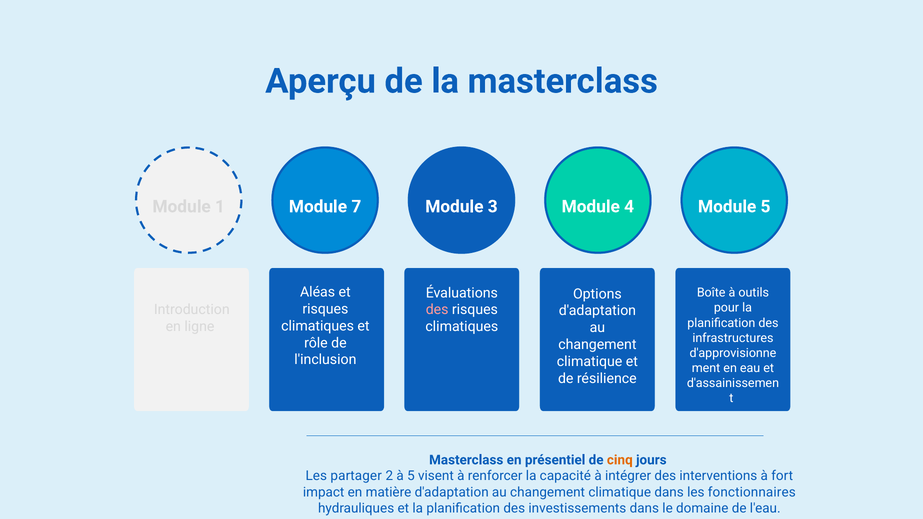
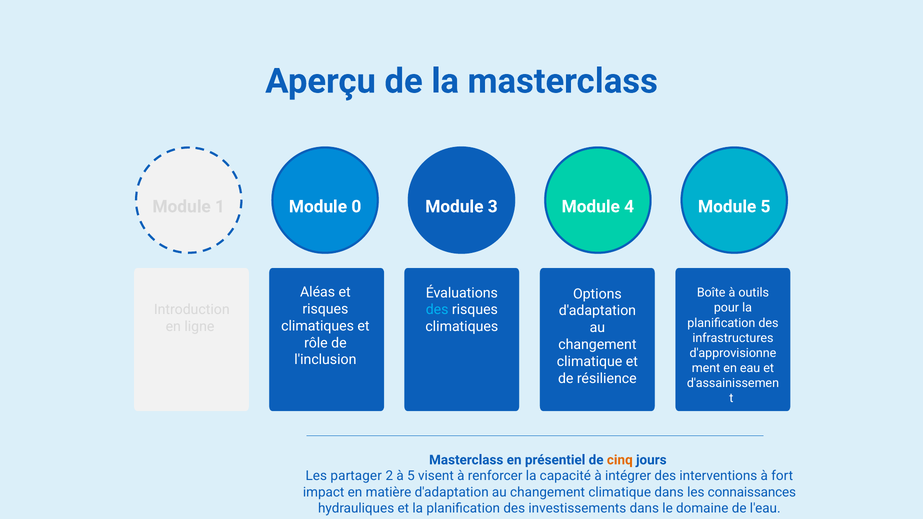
7: 7 -> 0
des at (437, 310) colour: pink -> light blue
fonctionnaires: fonctionnaires -> connaissances
